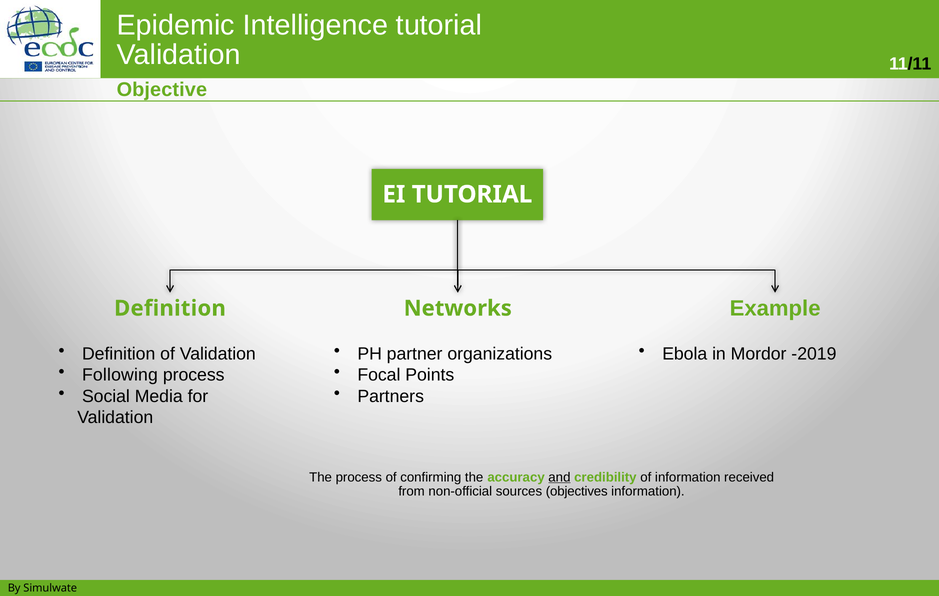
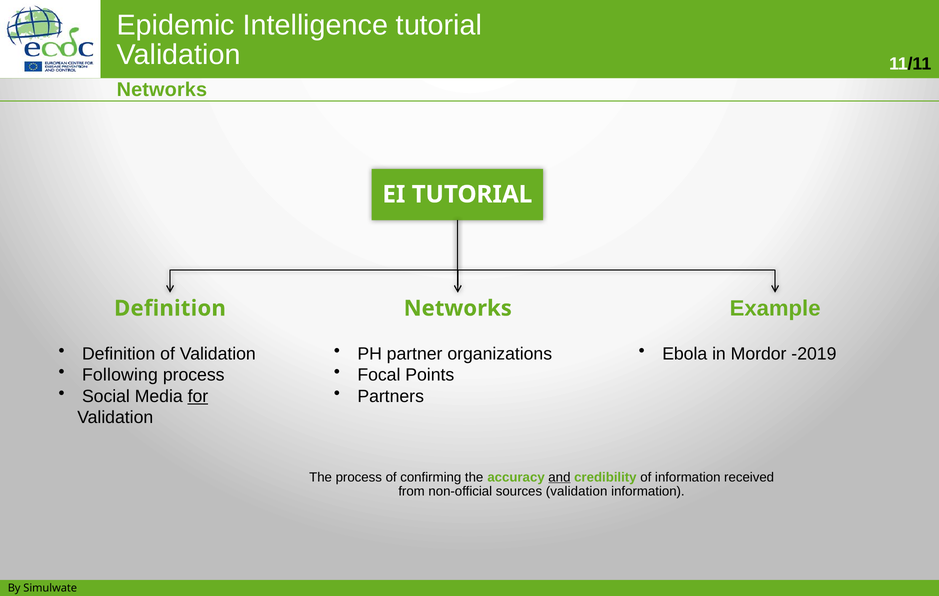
Objective at (162, 90): Objective -> Networks
for underline: none -> present
sources objectives: objectives -> validation
